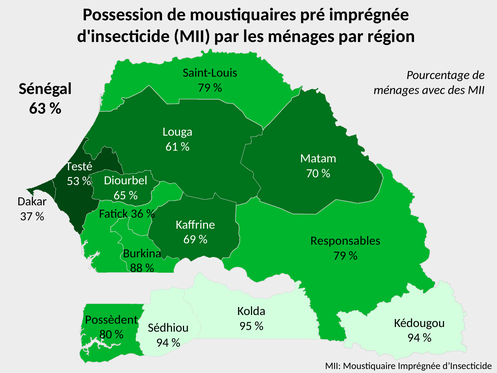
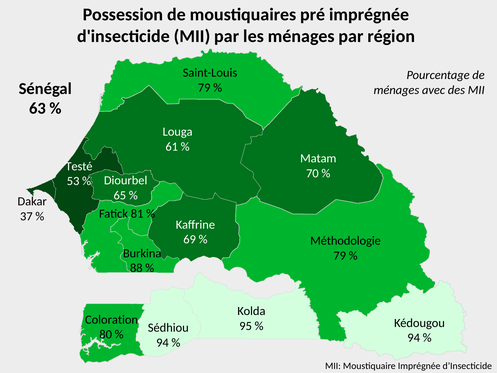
36: 36 -> 81
Responsables: Responsables -> Méthodologie
Possèdent: Possèdent -> Coloration
